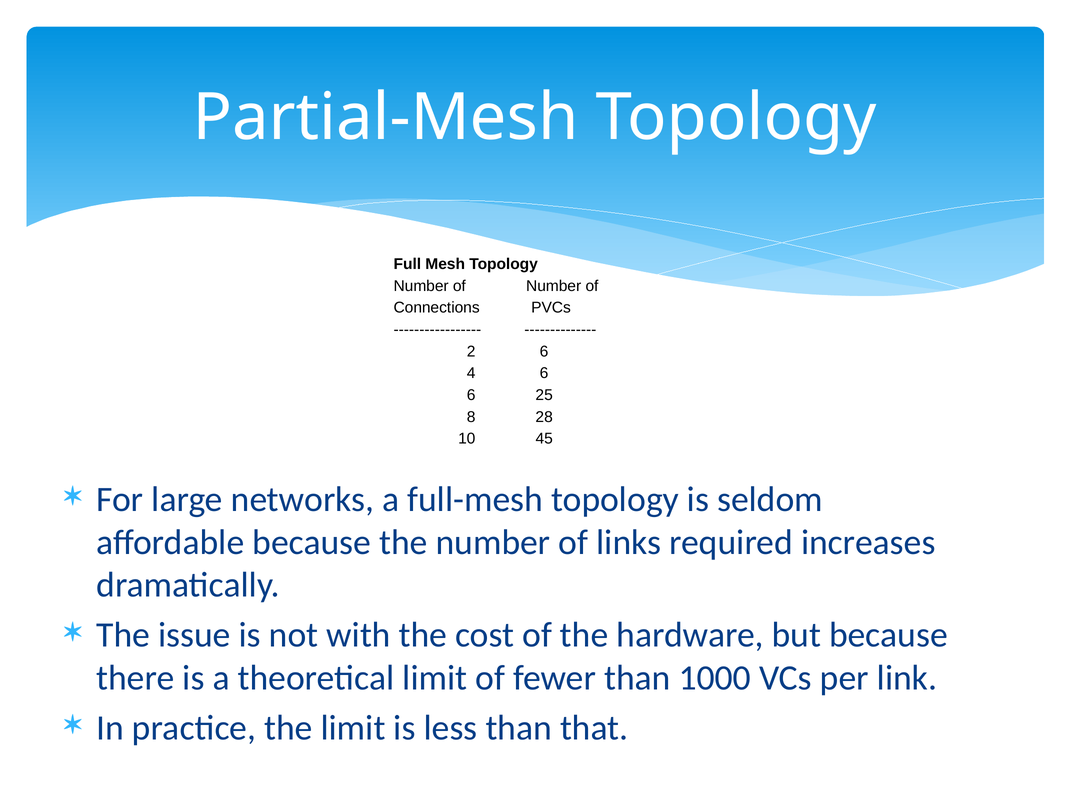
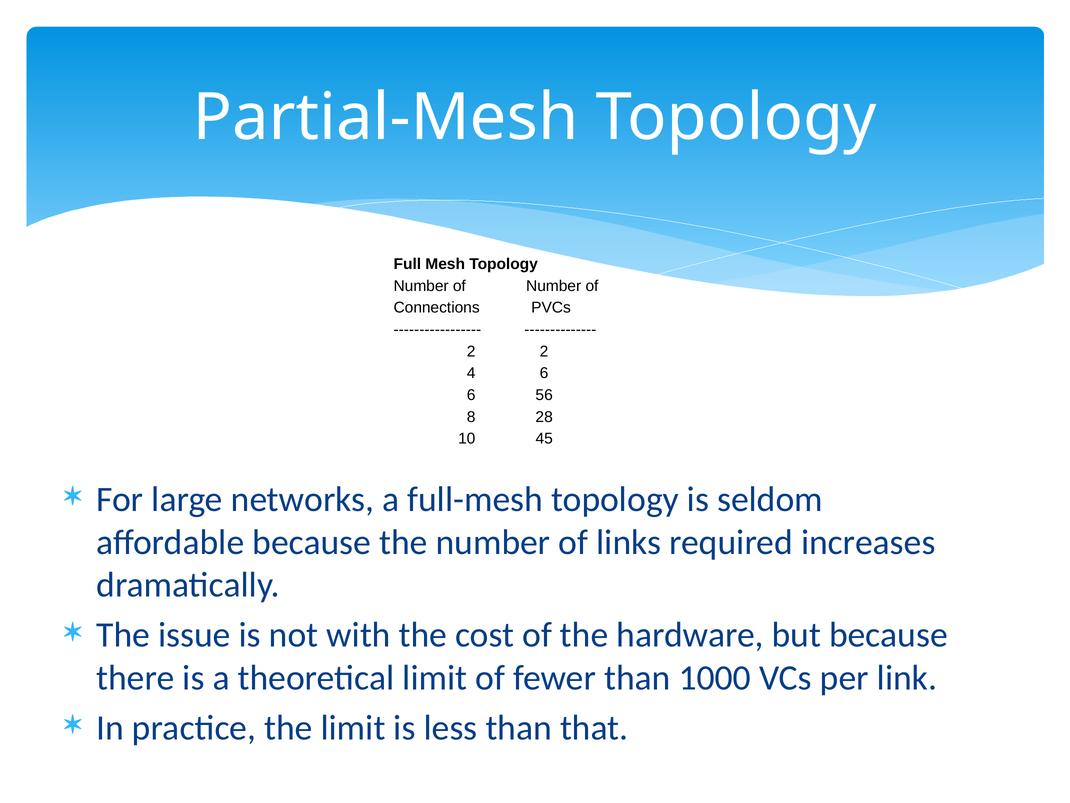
2 6: 6 -> 2
25: 25 -> 56
